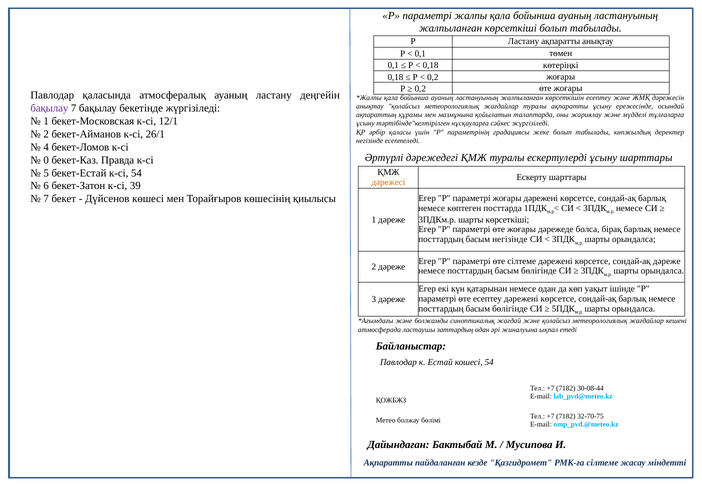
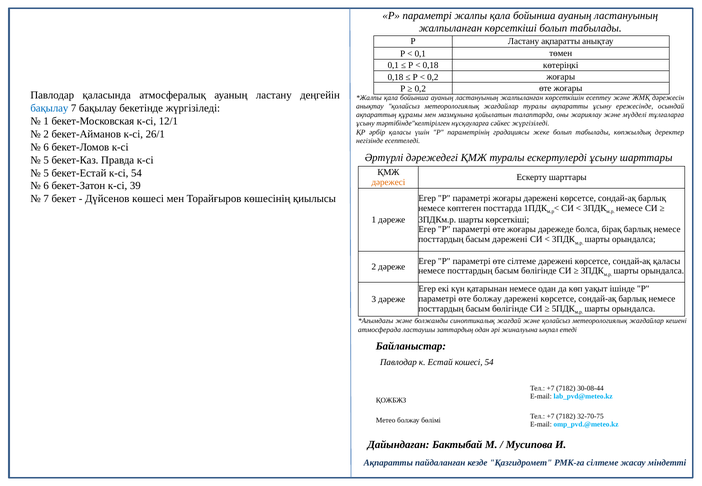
бақылау at (49, 108) colour: purple -> blue
4 at (46, 147): 4 -> 6
0 at (46, 160): 0 -> 5
басым негізінде: негізінде -> дәрежені
сондай-ақ дәреже: дәреже -> қаласы
өте есептеу: есептеу -> болжау
